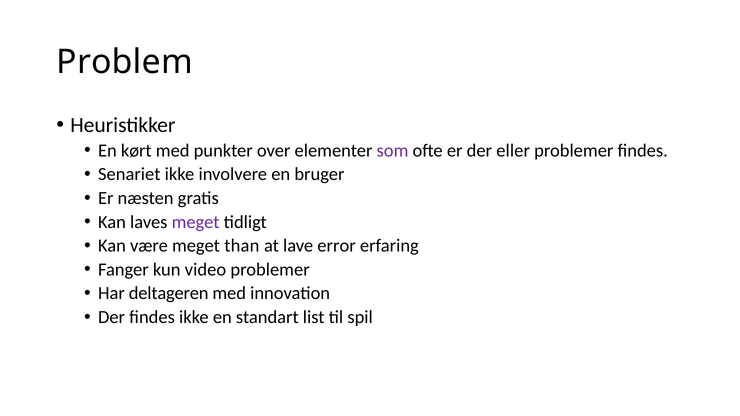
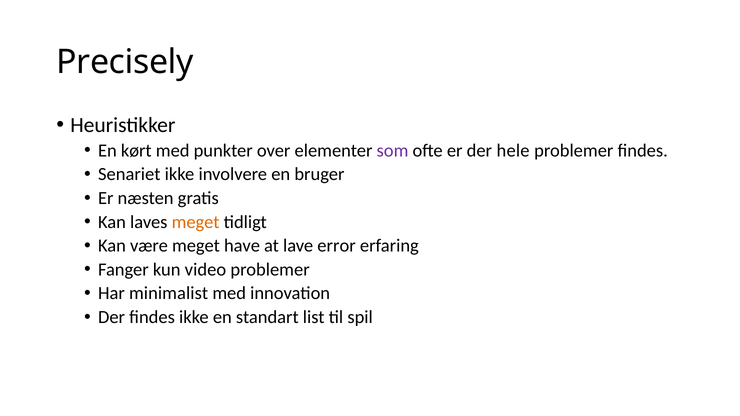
Problem: Problem -> Precisely
eller: eller -> hele
meget at (196, 222) colour: purple -> orange
than: than -> have
deltageren: deltageren -> minimalist
